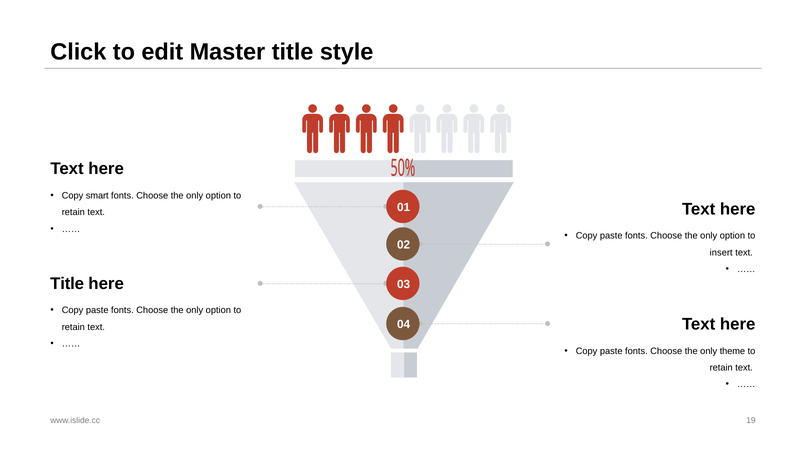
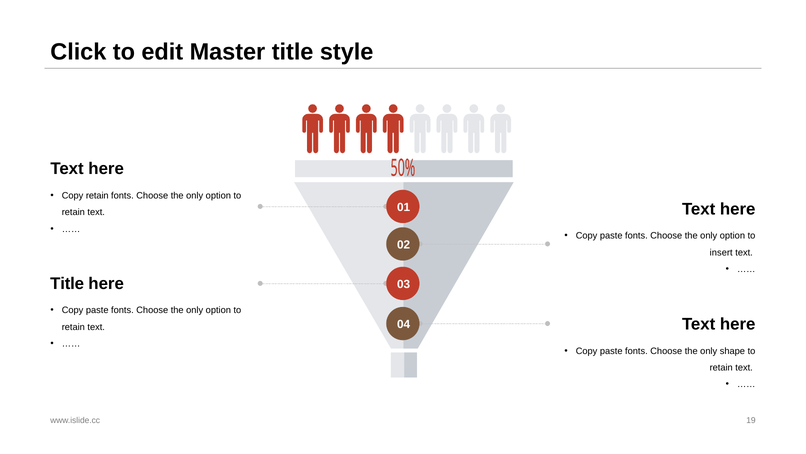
Copy smart: smart -> retain
theme: theme -> shape
